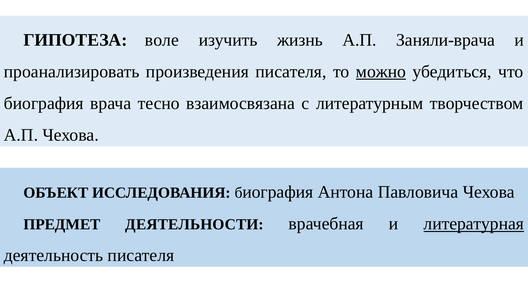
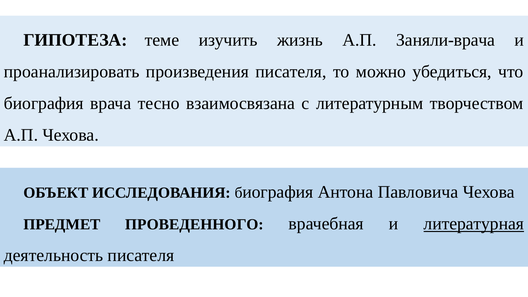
воле: воле -> теме
можно underline: present -> none
ДЕЯТЕЛЬНОСТИ: ДЕЯТЕЛЬНОСТИ -> ПРОВЕДЕННОГО
